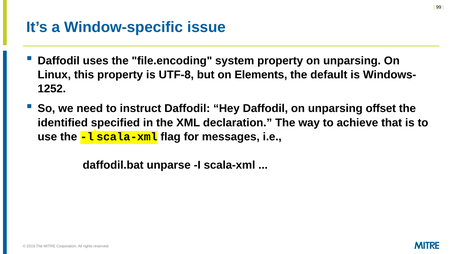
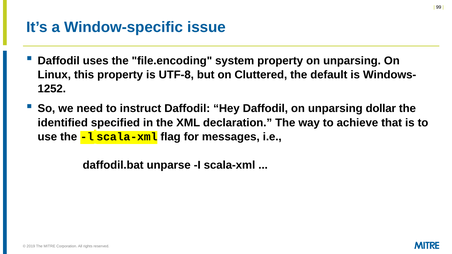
Elements: Elements -> Cluttered
offset: offset -> dollar
